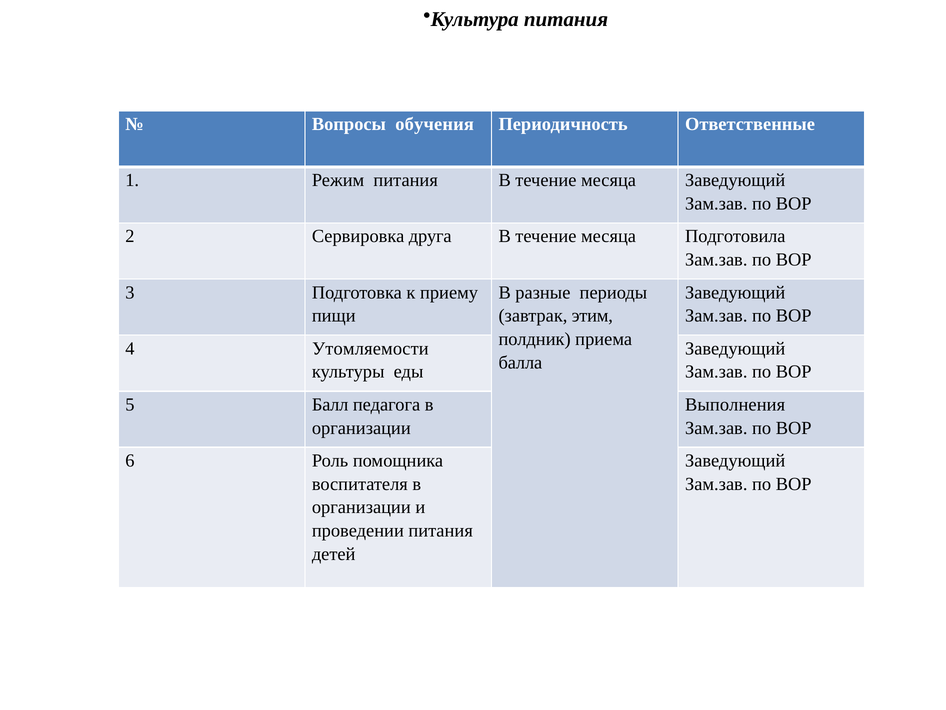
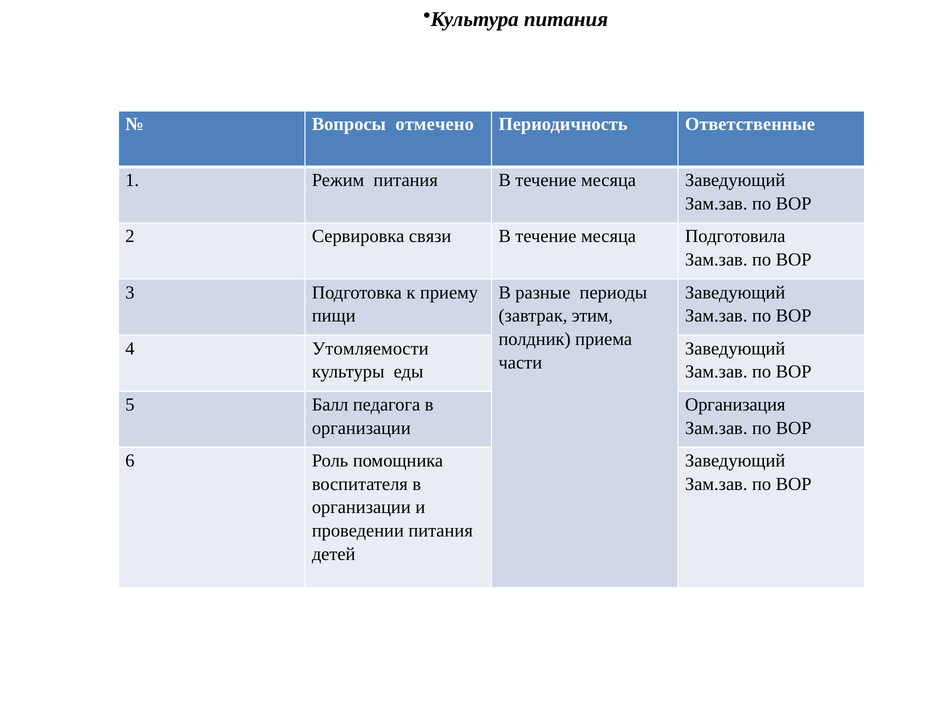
обучения: обучения -> отмечено
друга: друга -> связи
балла: балла -> части
Выполнения: Выполнения -> Организация
